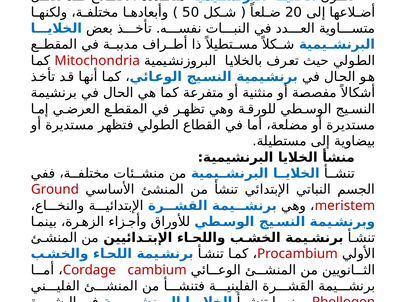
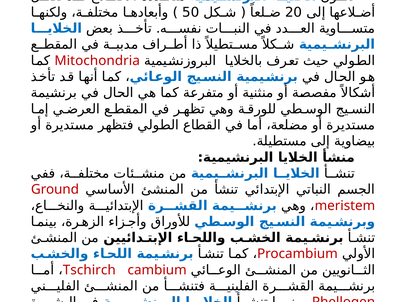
Cordage: Cordage -> Tschirch
